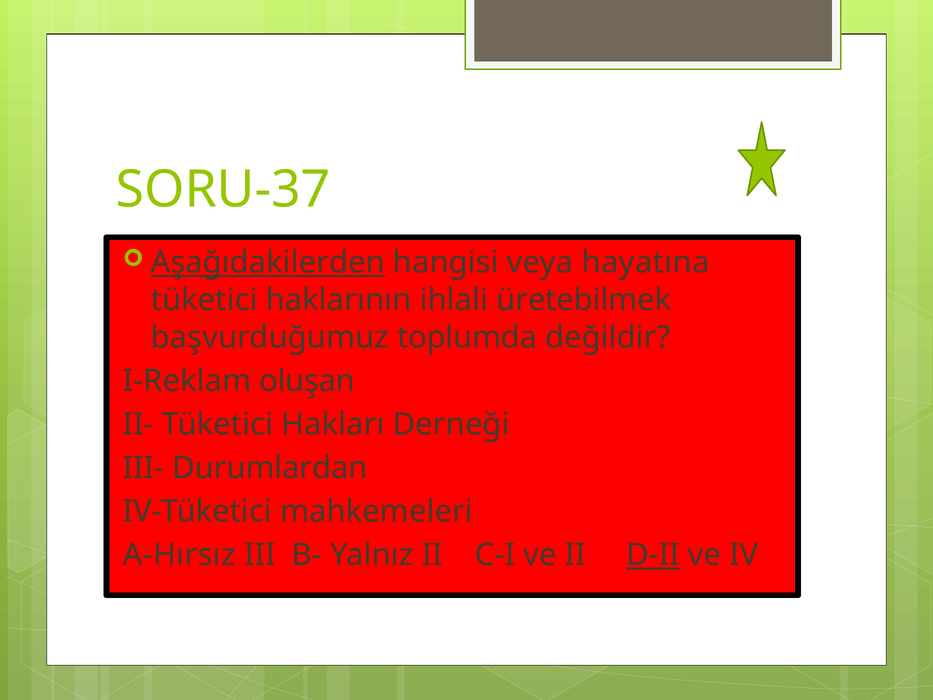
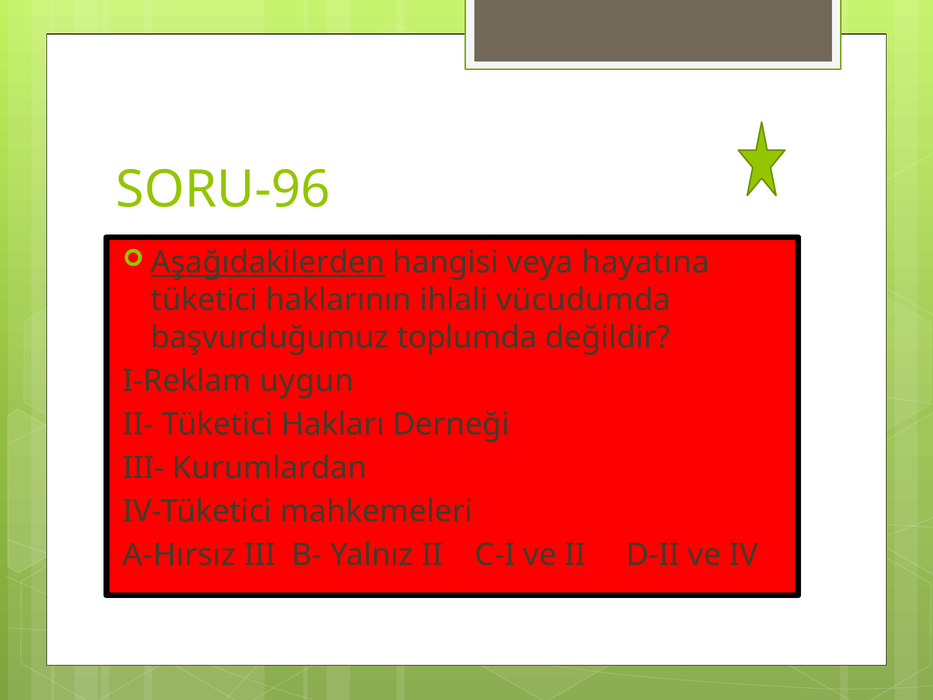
SORU-37: SORU-37 -> SORU-96
üretebilmek: üretebilmek -> vücudumda
oluşan: oluşan -> uygun
Durumlardan: Durumlardan -> Kurumlardan
D-II underline: present -> none
